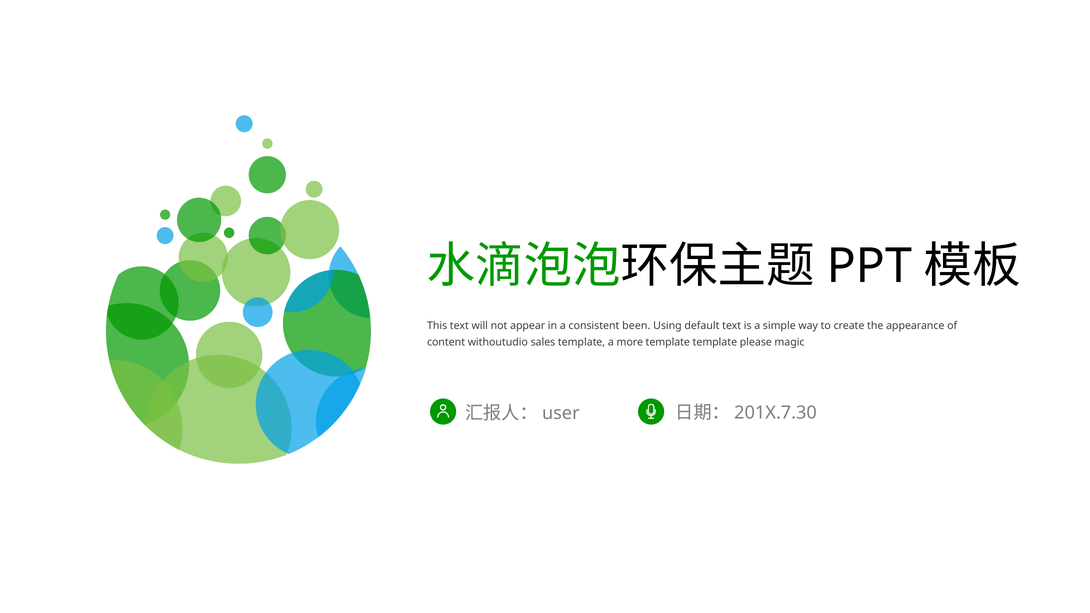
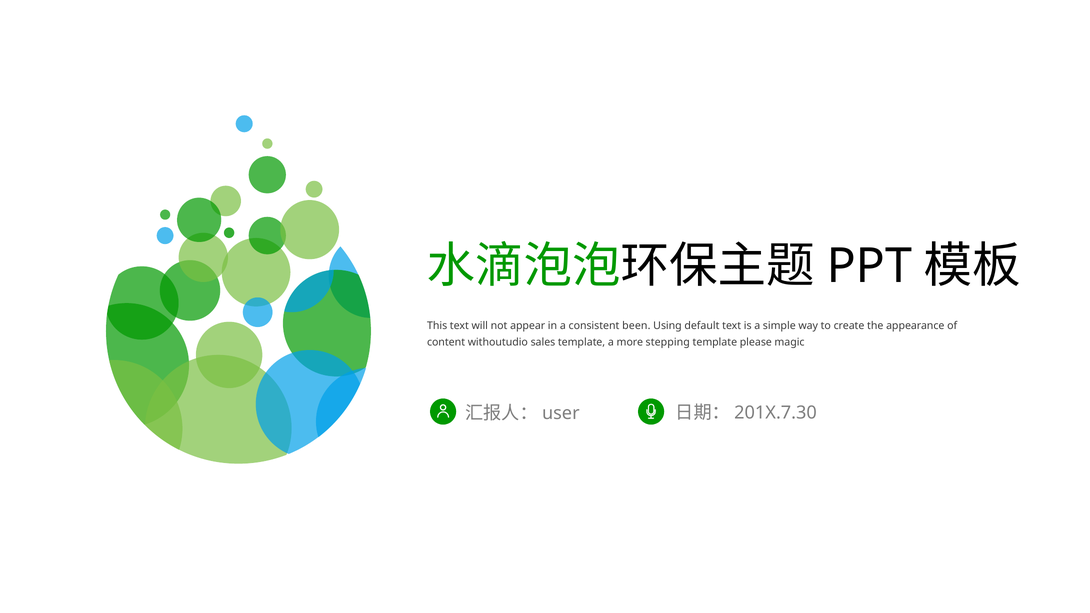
more template: template -> stepping
